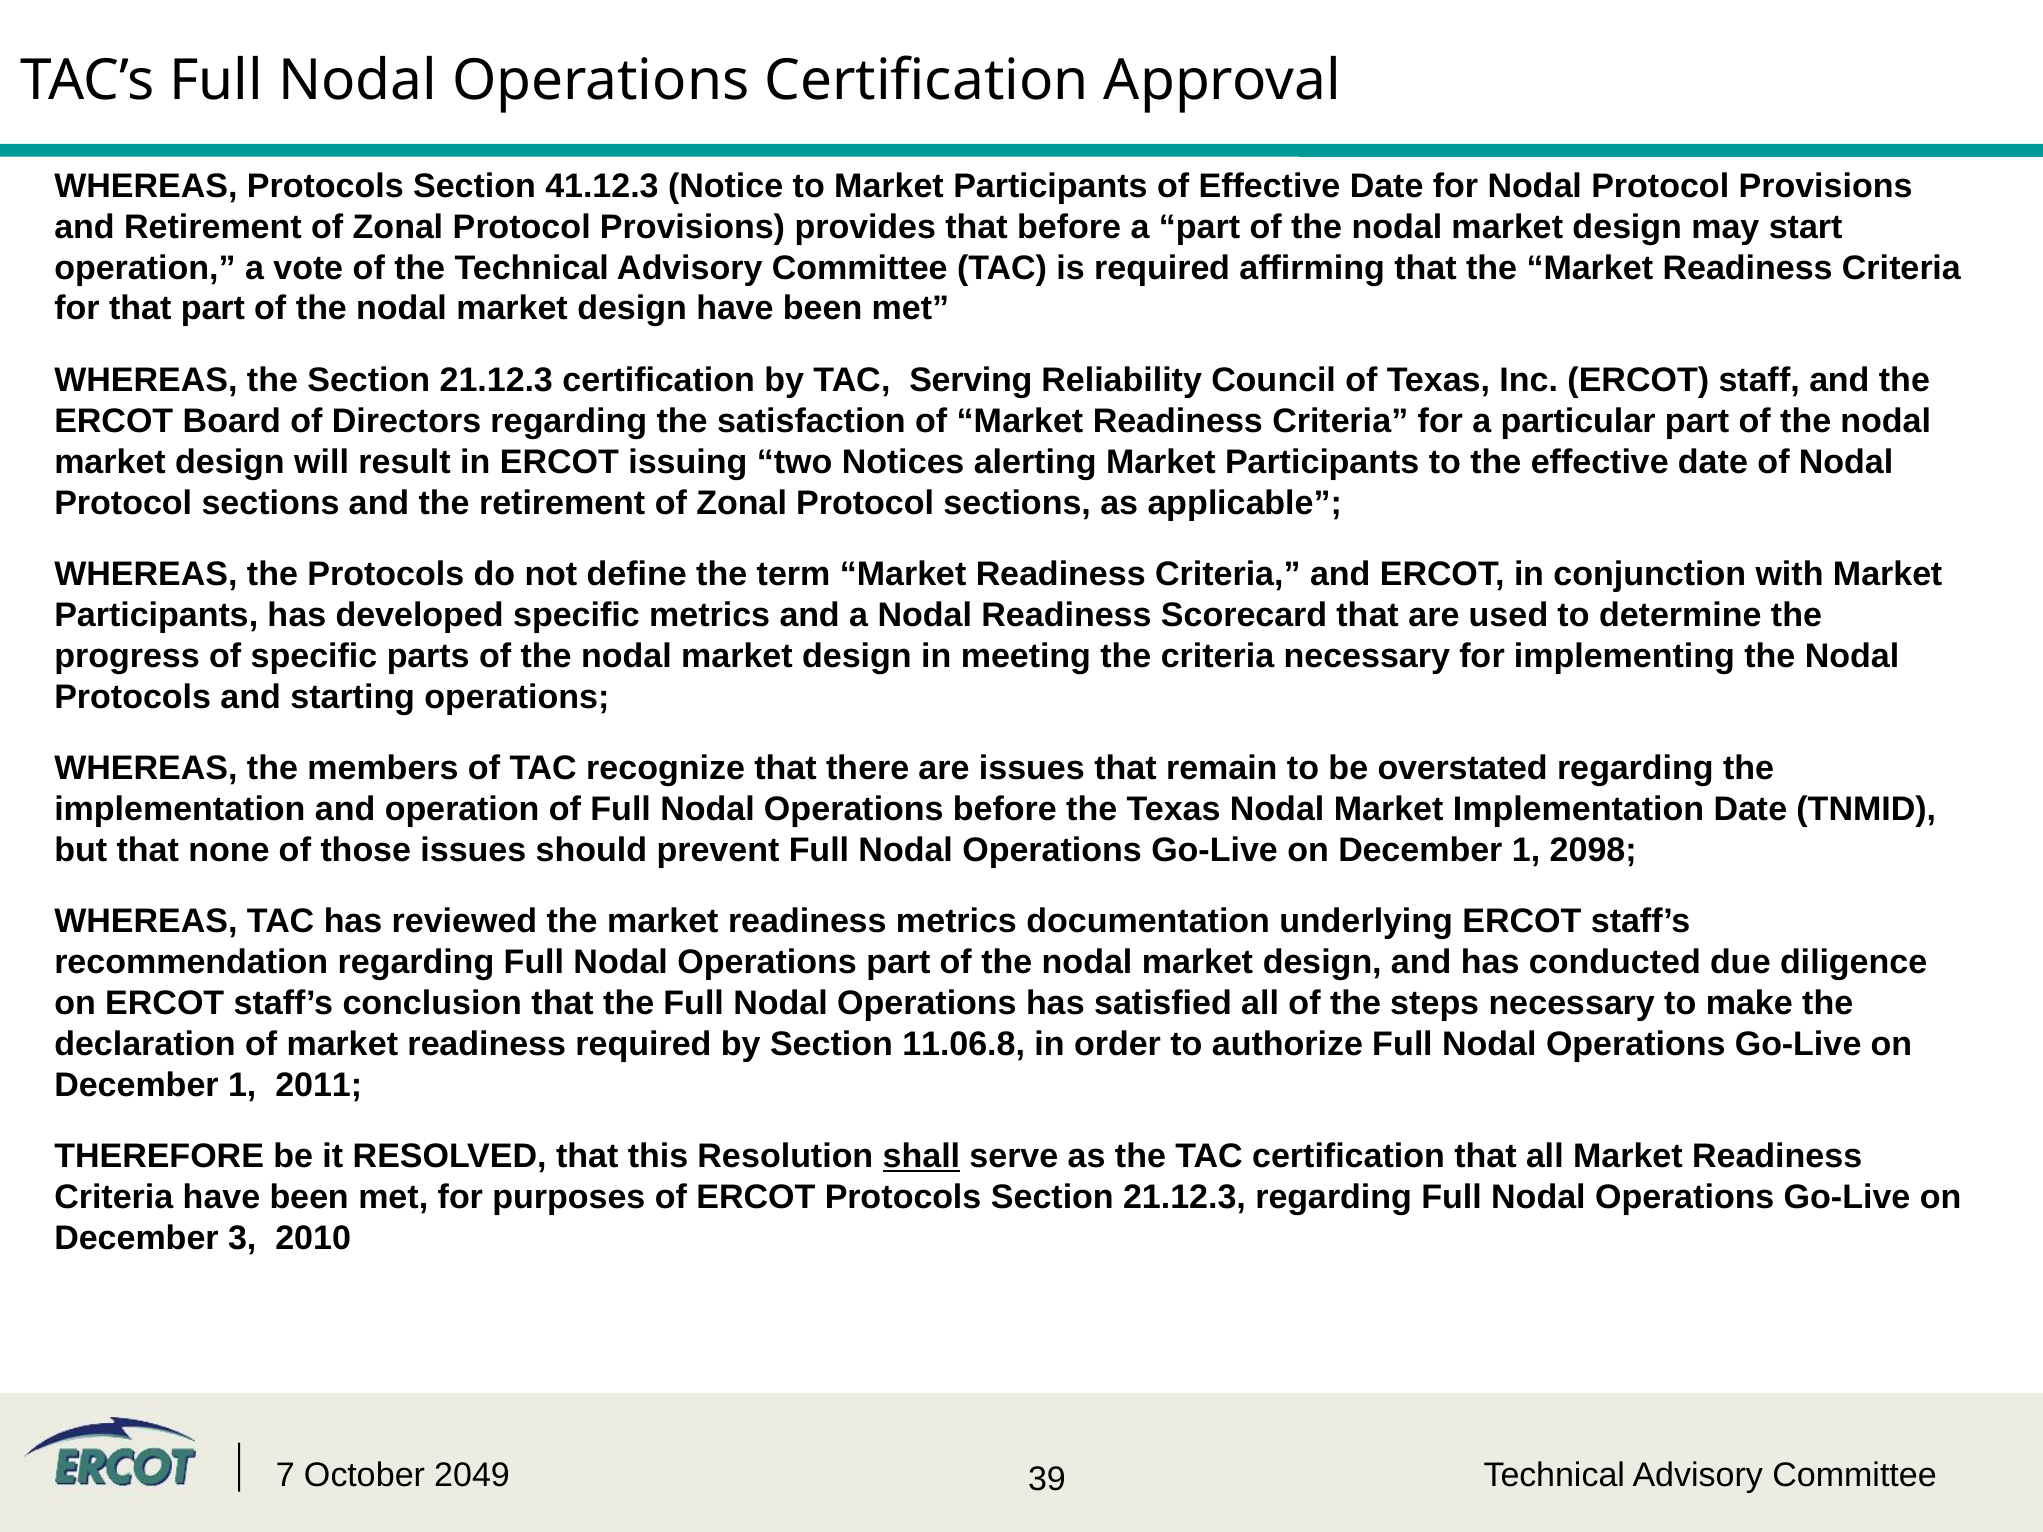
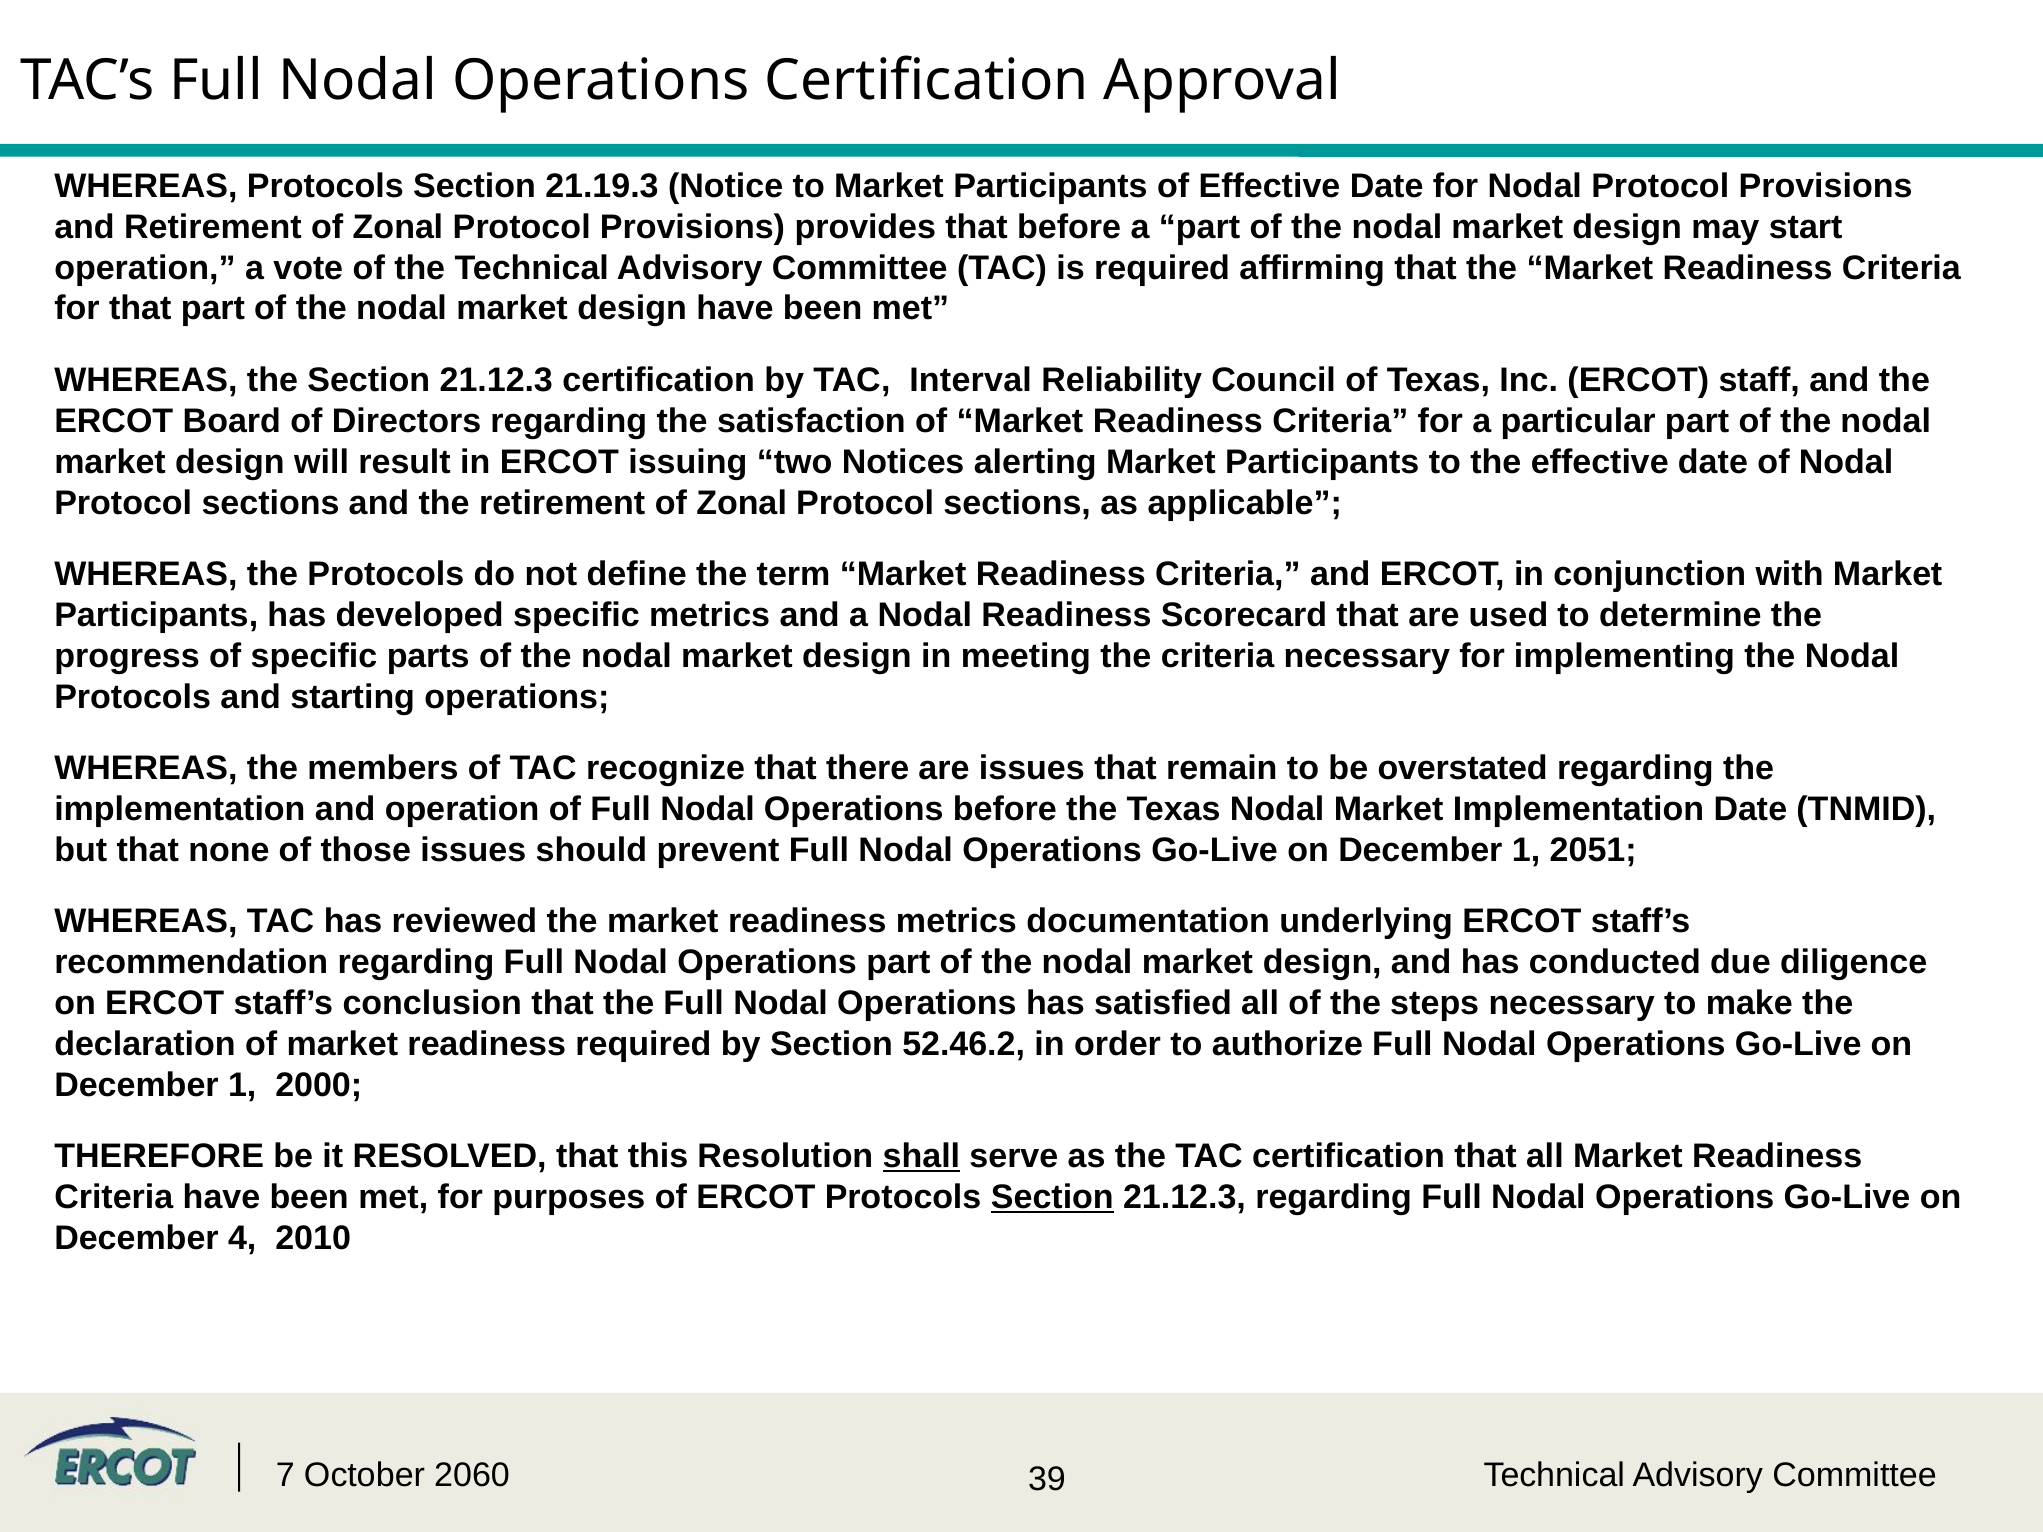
41.12.3: 41.12.3 -> 21.19.3
Serving: Serving -> Interval
2098: 2098 -> 2051
11.06.8: 11.06.8 -> 52.46.2
2011: 2011 -> 2000
Section at (1052, 1198) underline: none -> present
3: 3 -> 4
2049: 2049 -> 2060
